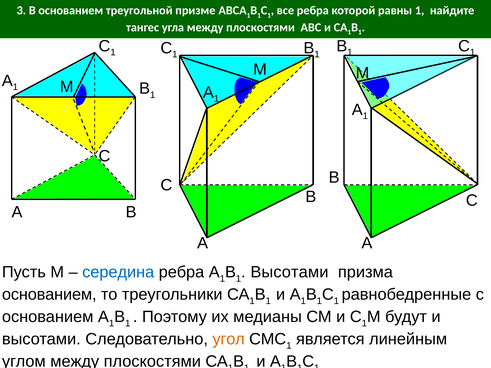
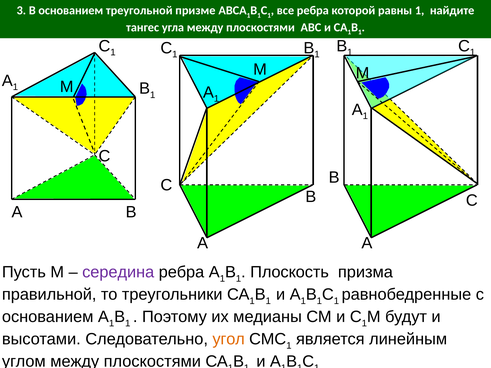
середина colour: blue -> purple
Высотами at (289, 272): Высотами -> Плоскость
основанием at (49, 295): основанием -> правильной
